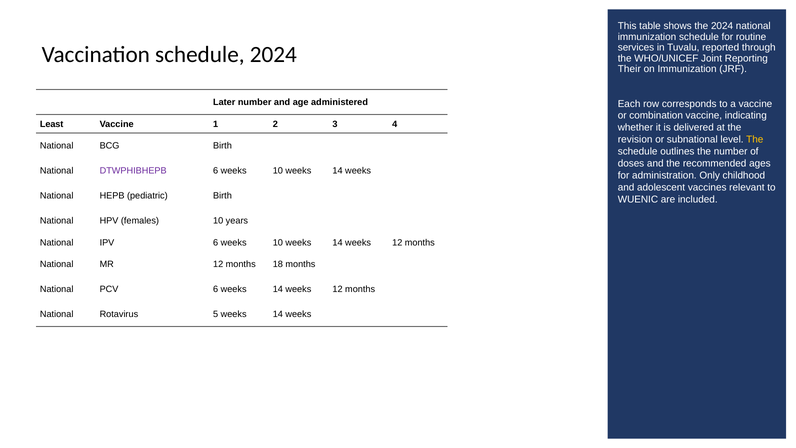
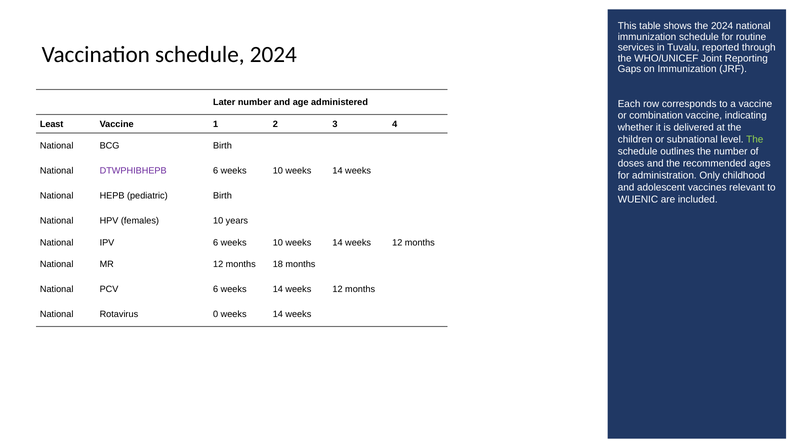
Their: Their -> Gaps
revision at (635, 140): revision -> children
The at (755, 140) colour: yellow -> light green
5: 5 -> 0
